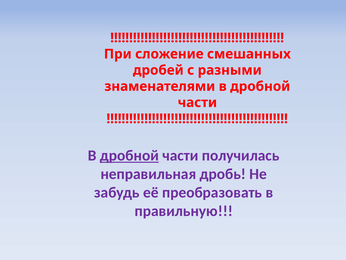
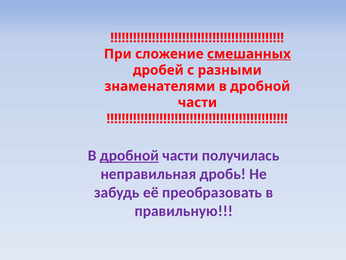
смешанных underline: none -> present
